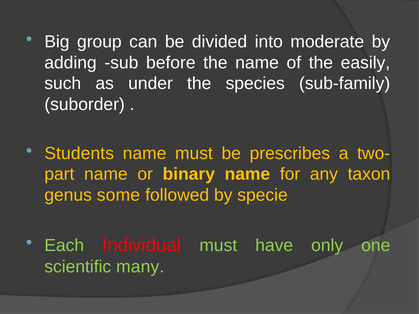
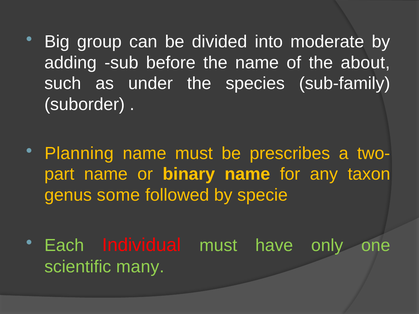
easily: easily -> about
Students: Students -> Planning
